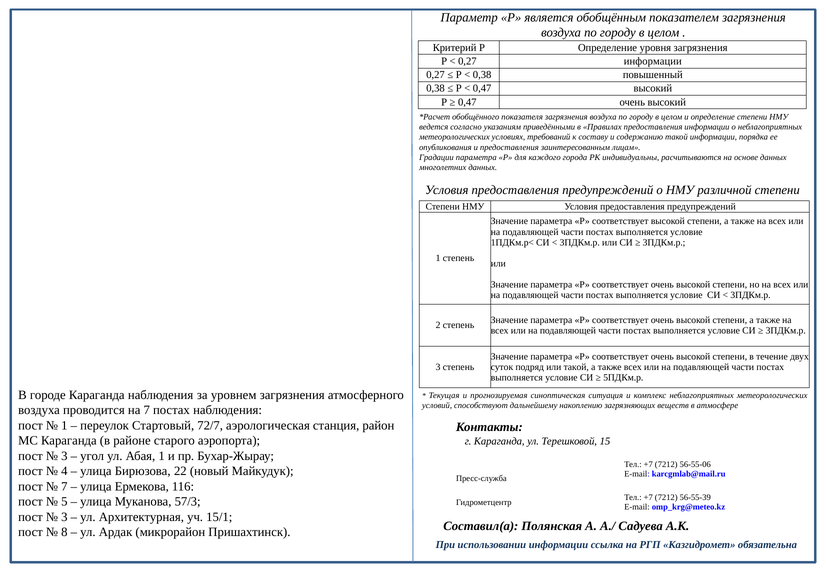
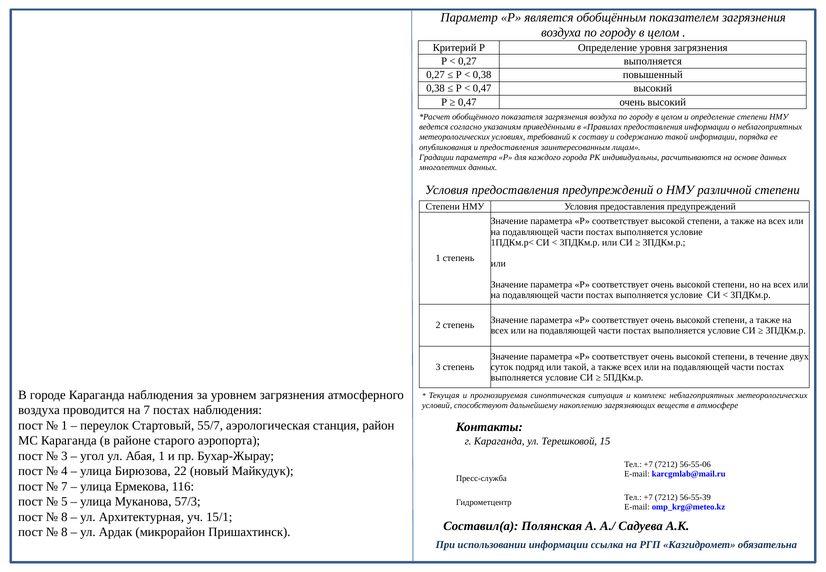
0,27 информации: информации -> выполняется
72/7: 72/7 -> 55/7
3 at (64, 517): 3 -> 8
